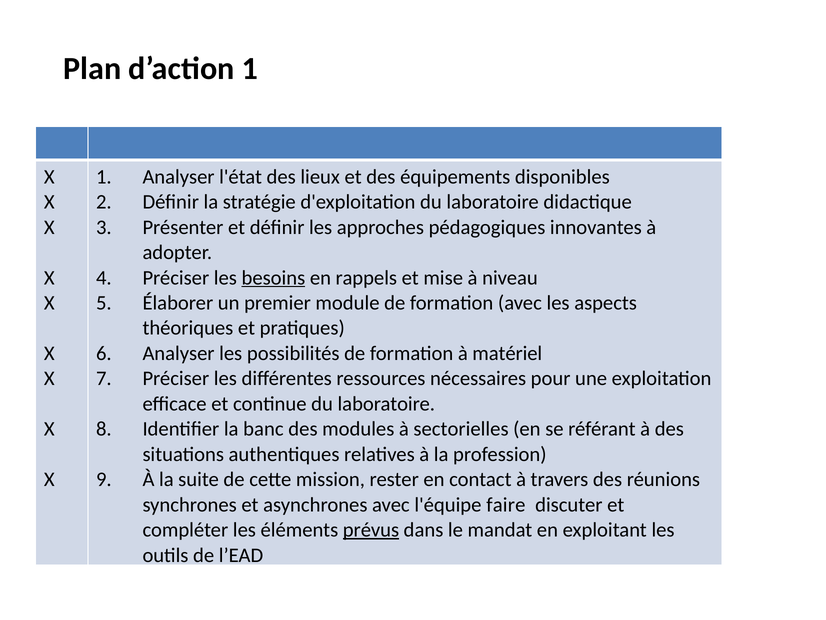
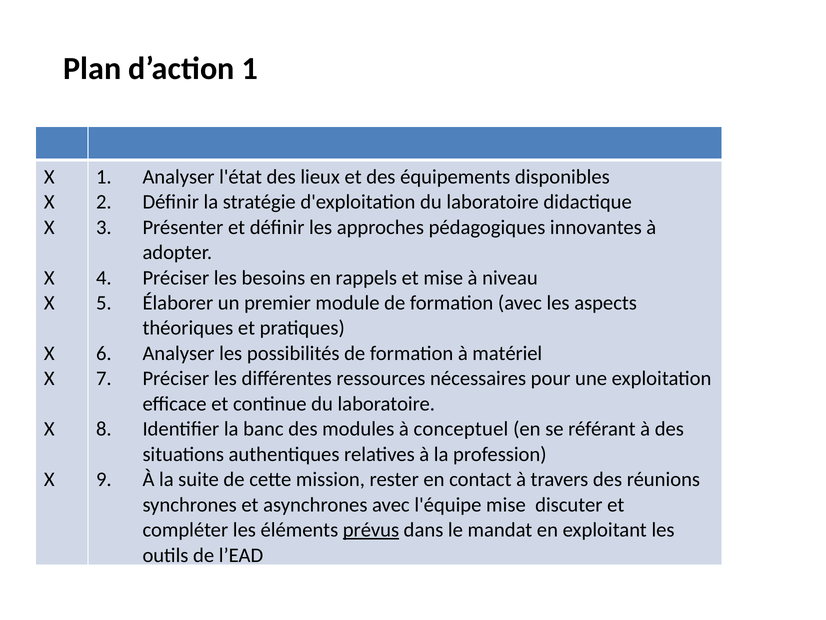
besoins underline: present -> none
sectorielles: sectorielles -> conceptuel
l'équipe faire: faire -> mise
